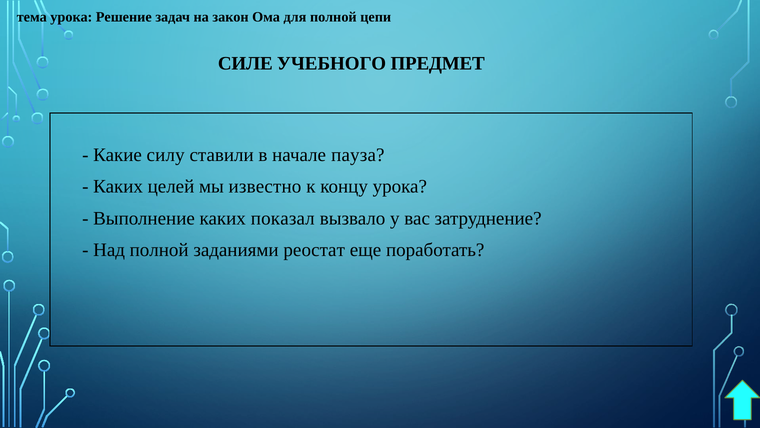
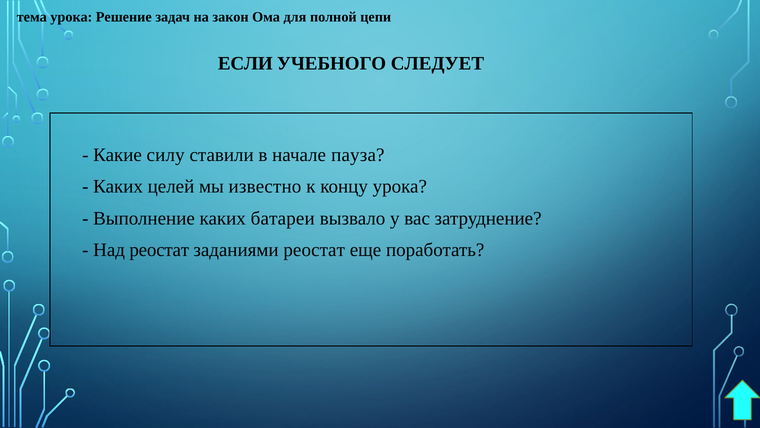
СИЛЕ: СИЛЕ -> ЕСЛИ
ПРЕДМЕТ: ПРЕДМЕТ -> СЛЕДУЕТ
показал: показал -> батареи
Над полной: полной -> реостат
